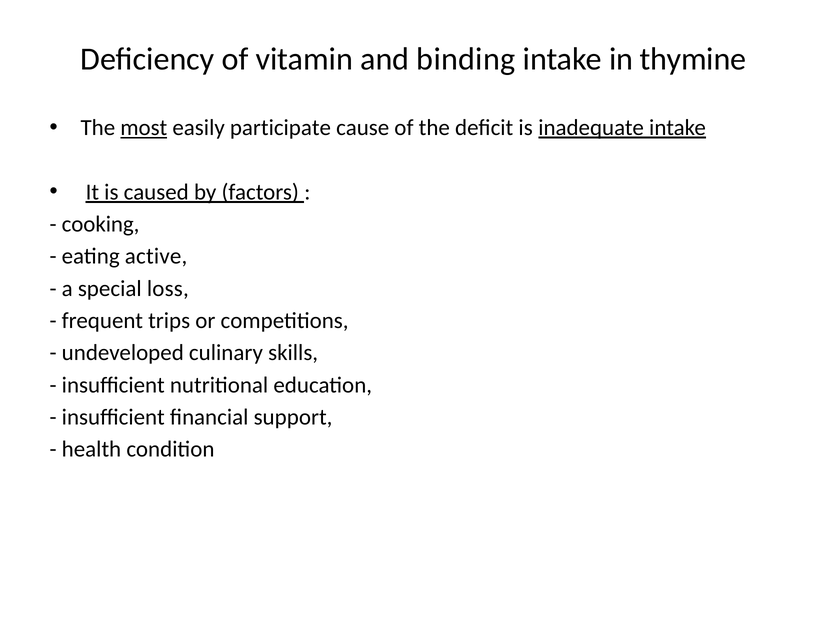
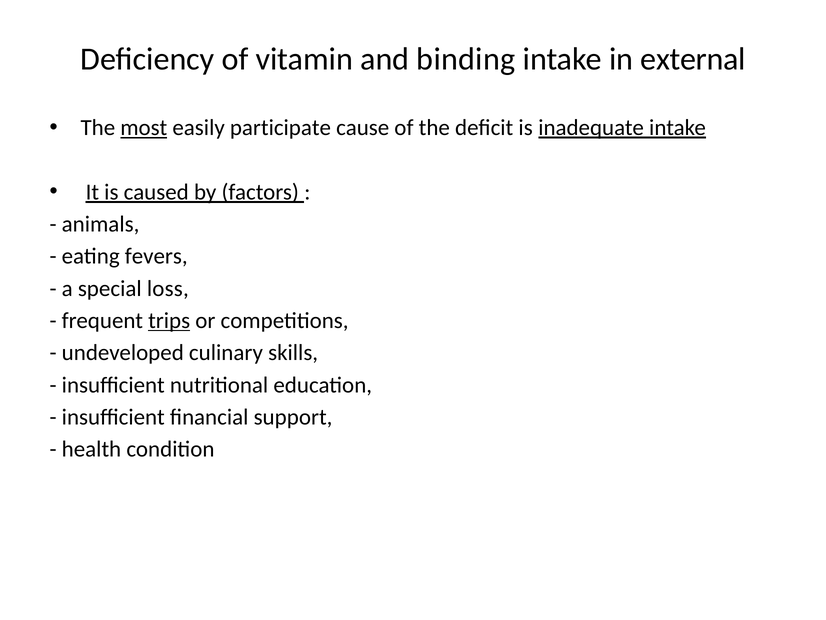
thymine: thymine -> external
cooking: cooking -> animals
active: active -> fevers
trips underline: none -> present
